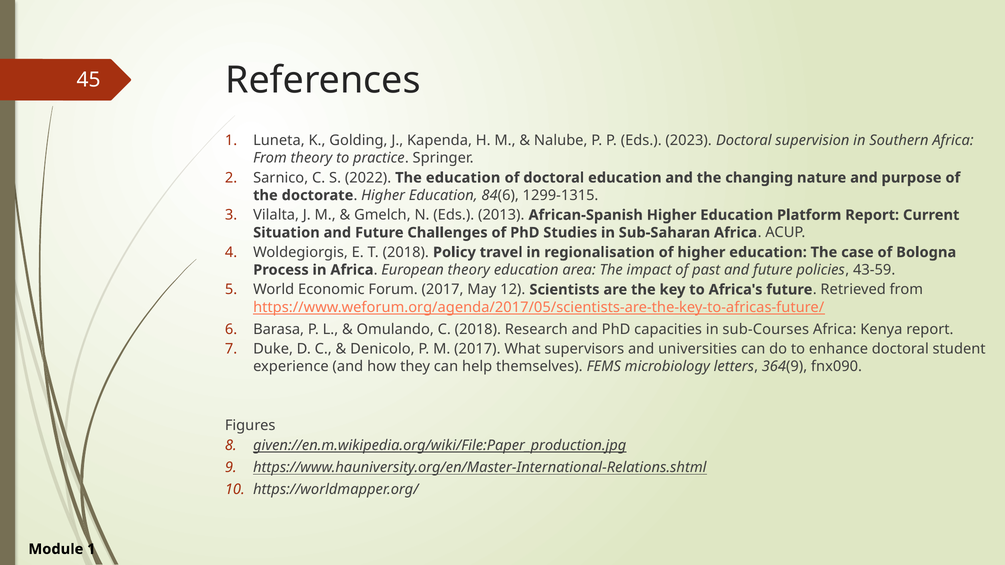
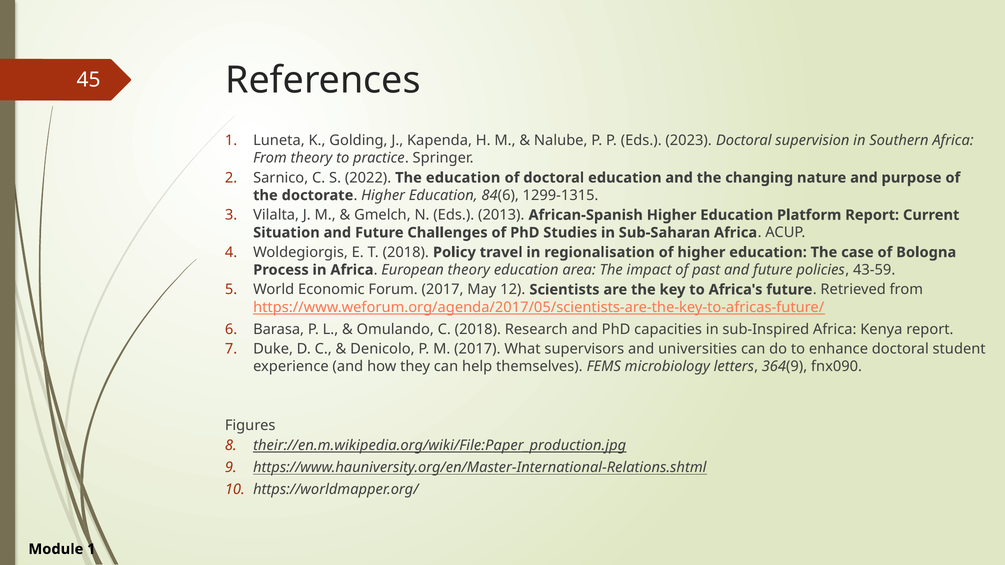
sub-Courses: sub-Courses -> sub-Inspired
given://en.m.wikipedia.org/wiki/File:Paper_production.jpg: given://en.m.wikipedia.org/wiki/File:Paper_production.jpg -> their://en.m.wikipedia.org/wiki/File:Paper_production.jpg
